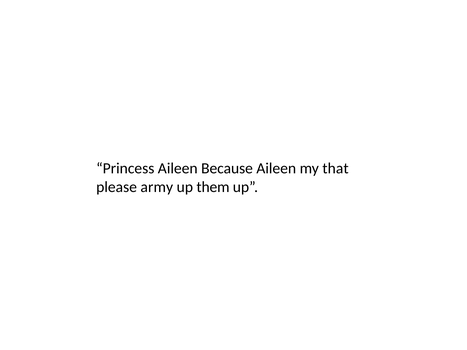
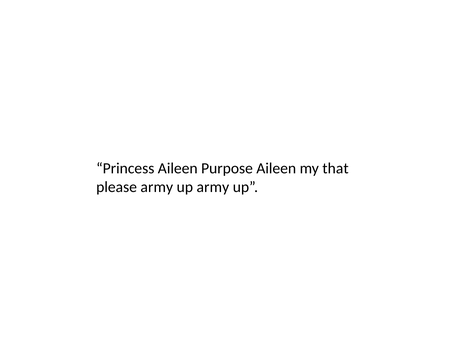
Because: Because -> Purpose
up them: them -> army
